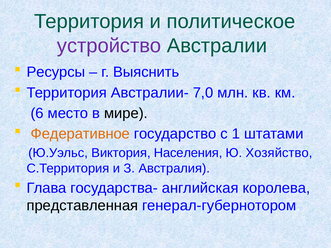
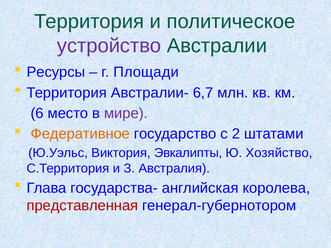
Выяснить: Выяснить -> Площади
7,0: 7,0 -> 6,7
мире colour: black -> purple
1: 1 -> 2
Населения: Населения -> Эвкалипты
представленная colour: black -> red
